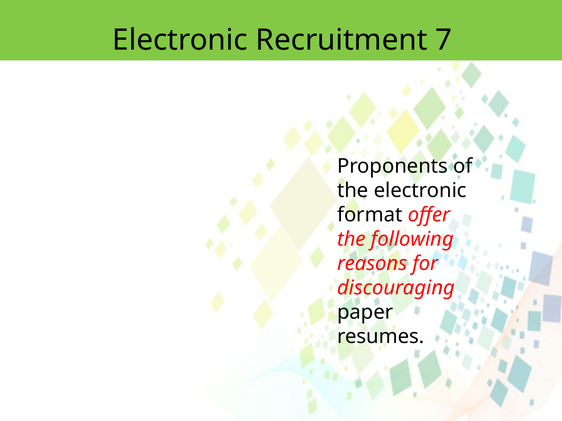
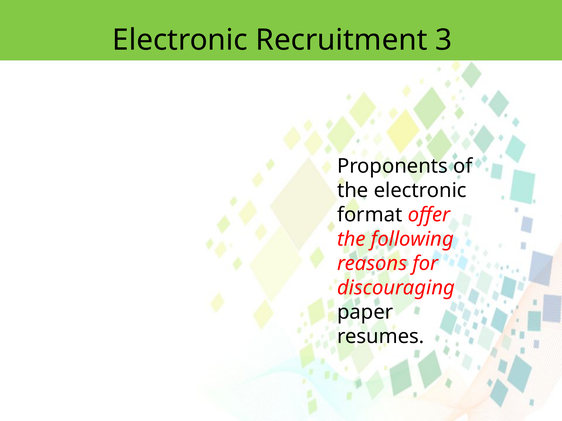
7: 7 -> 3
